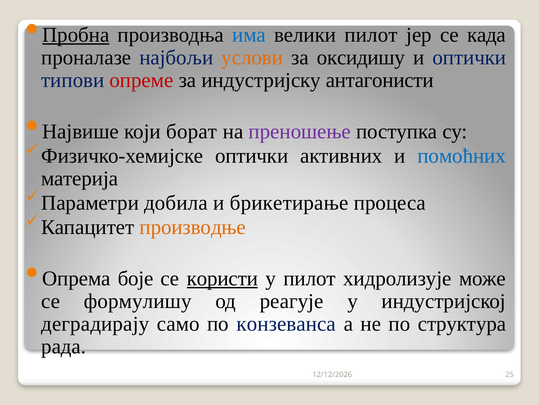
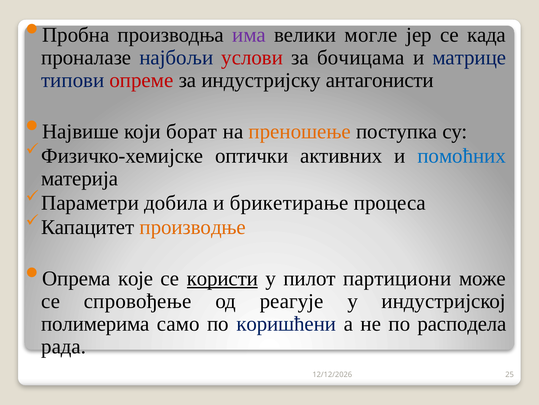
Пробна underline: present -> none
има colour: blue -> purple
велики пилот: пилот -> могле
услови colour: orange -> red
оксидишу: оксидишу -> бочицама
и оптички: оптички -> матрице
преношење colour: purple -> orange
боје: боје -> које
хидролизује: хидролизује -> партициони
формулишу: формулишу -> спровођење
деградирају: деградирају -> полимерима
конзеванса: конзеванса -> коришћени
структура: структура -> расподела
